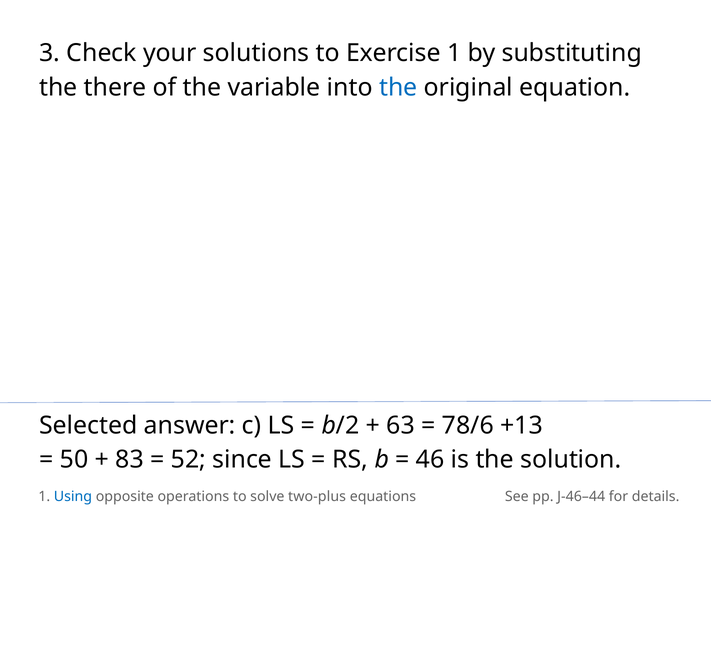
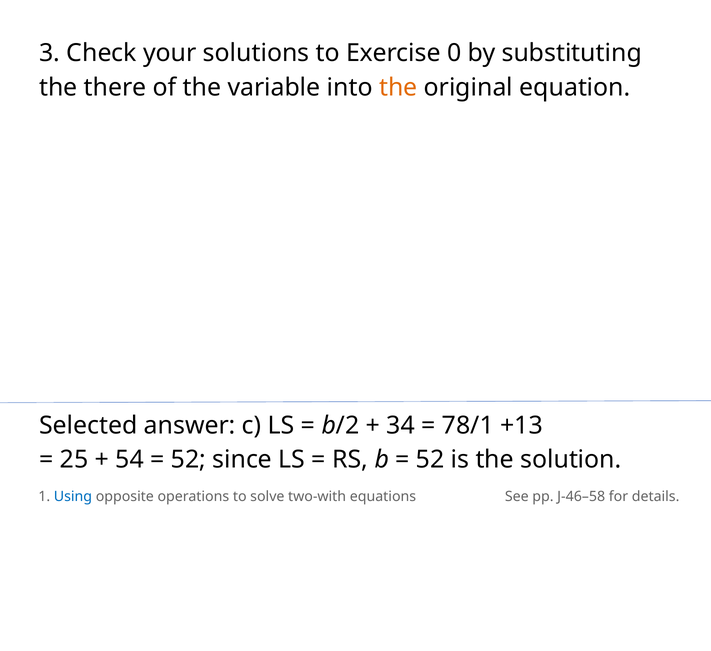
Exercise 1: 1 -> 0
the at (398, 87) colour: blue -> orange
63: 63 -> 34
78/6: 78/6 -> 78/1
50: 50 -> 25
83: 83 -> 54
46 at (430, 460): 46 -> 52
two-plus: two-plus -> two-with
J-46–44: J-46–44 -> J-46–58
